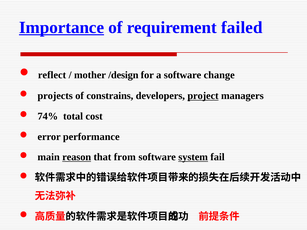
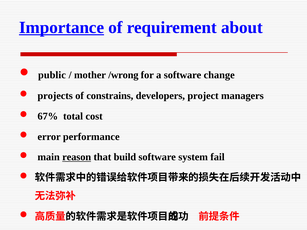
failed: failed -> about
reflect: reflect -> public
/design: /design -> /wrong
project underline: present -> none
74%: 74% -> 67%
from: from -> build
system underline: present -> none
